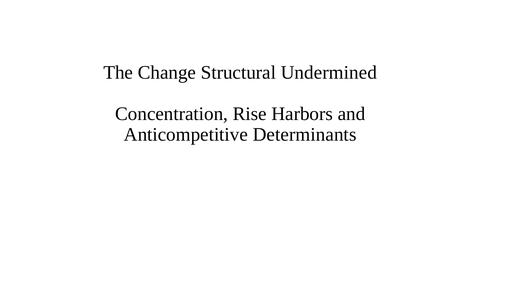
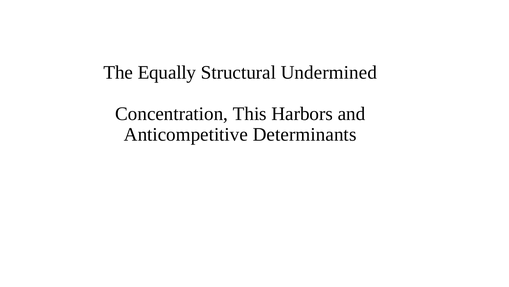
Change: Change -> Equally
Rise: Rise -> This
